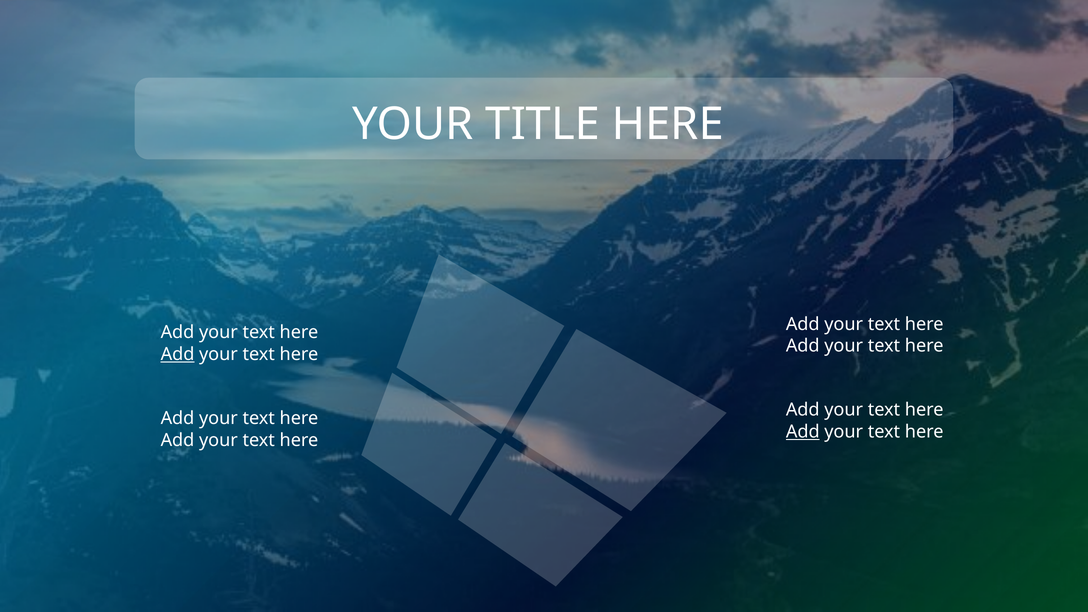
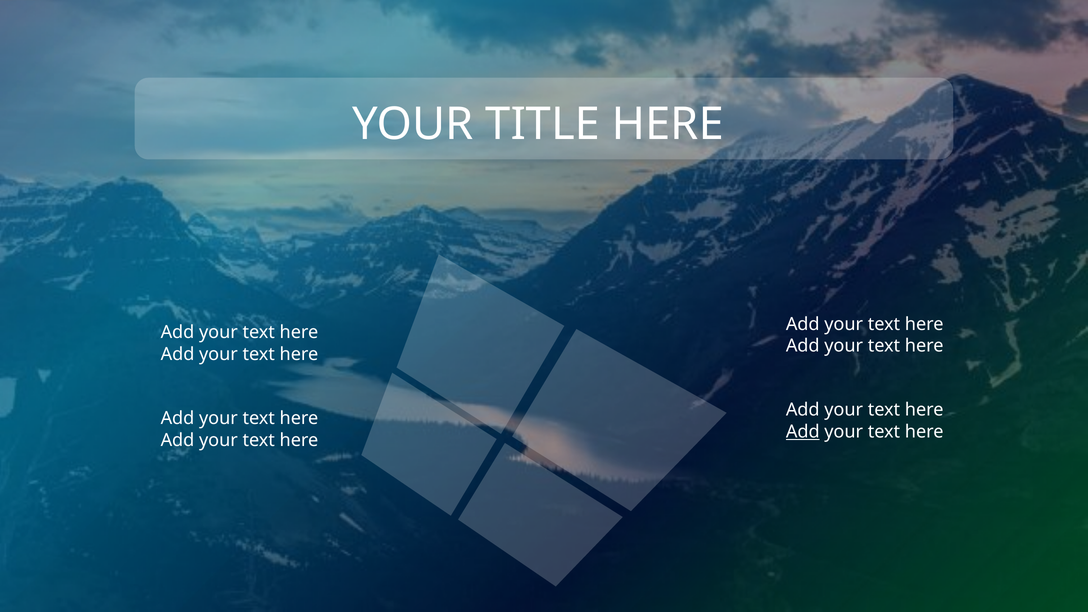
Add at (178, 354) underline: present -> none
